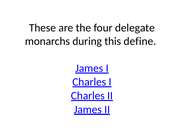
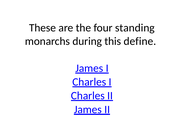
delegate: delegate -> standing
